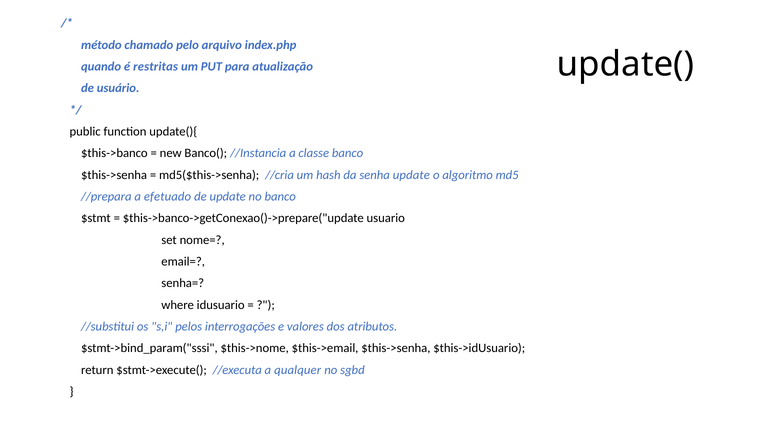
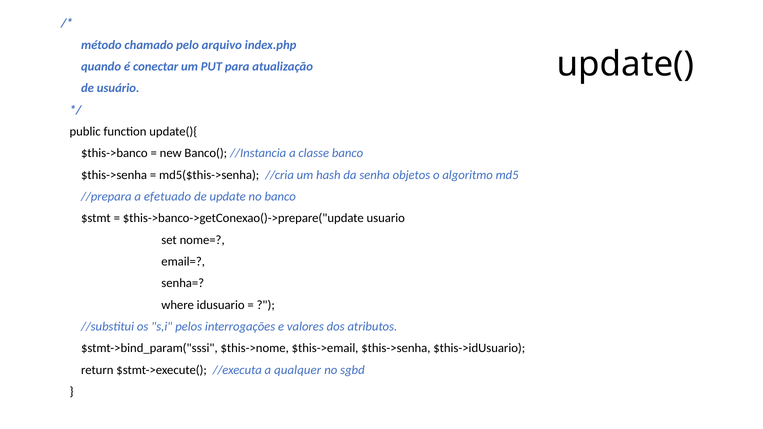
restritas: restritas -> conectar
senha update: update -> objetos
